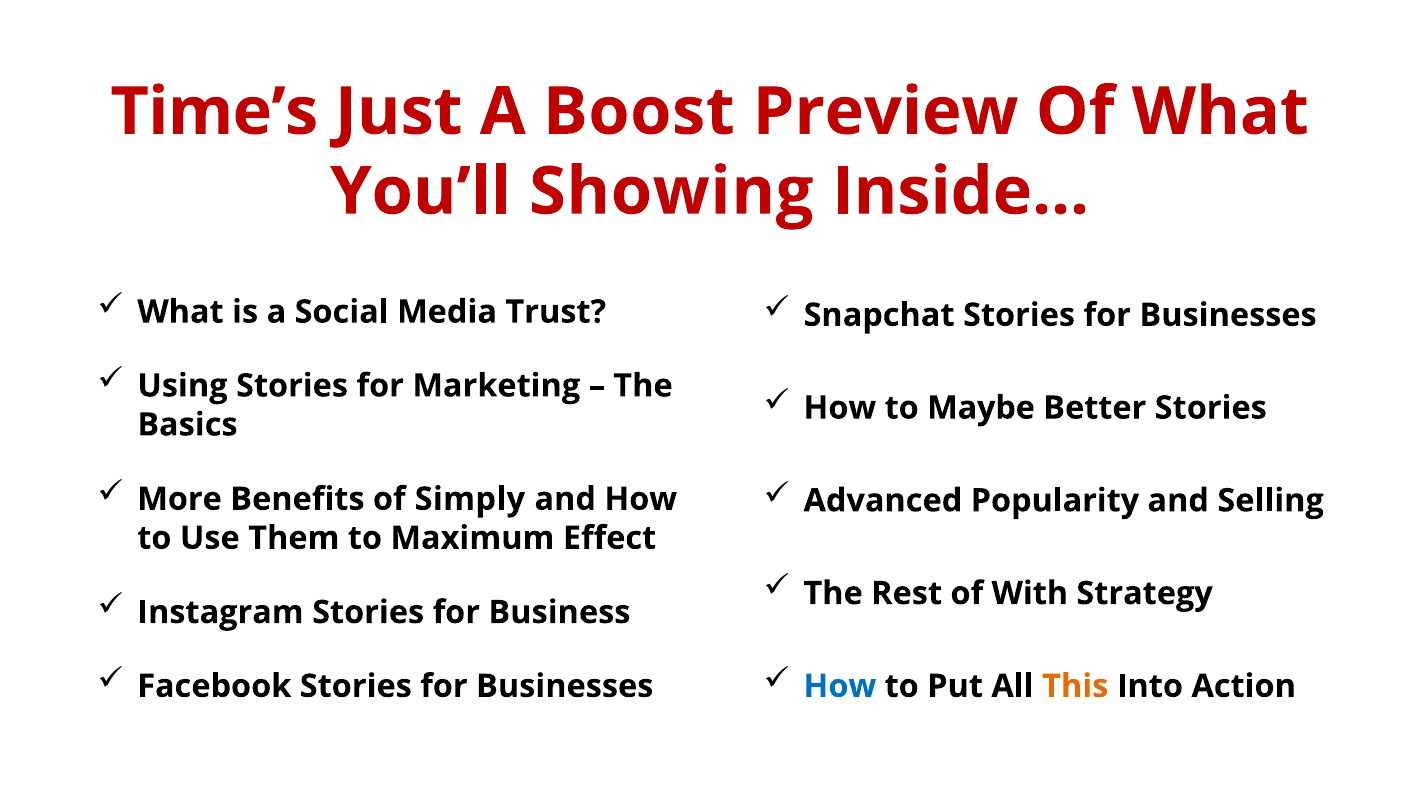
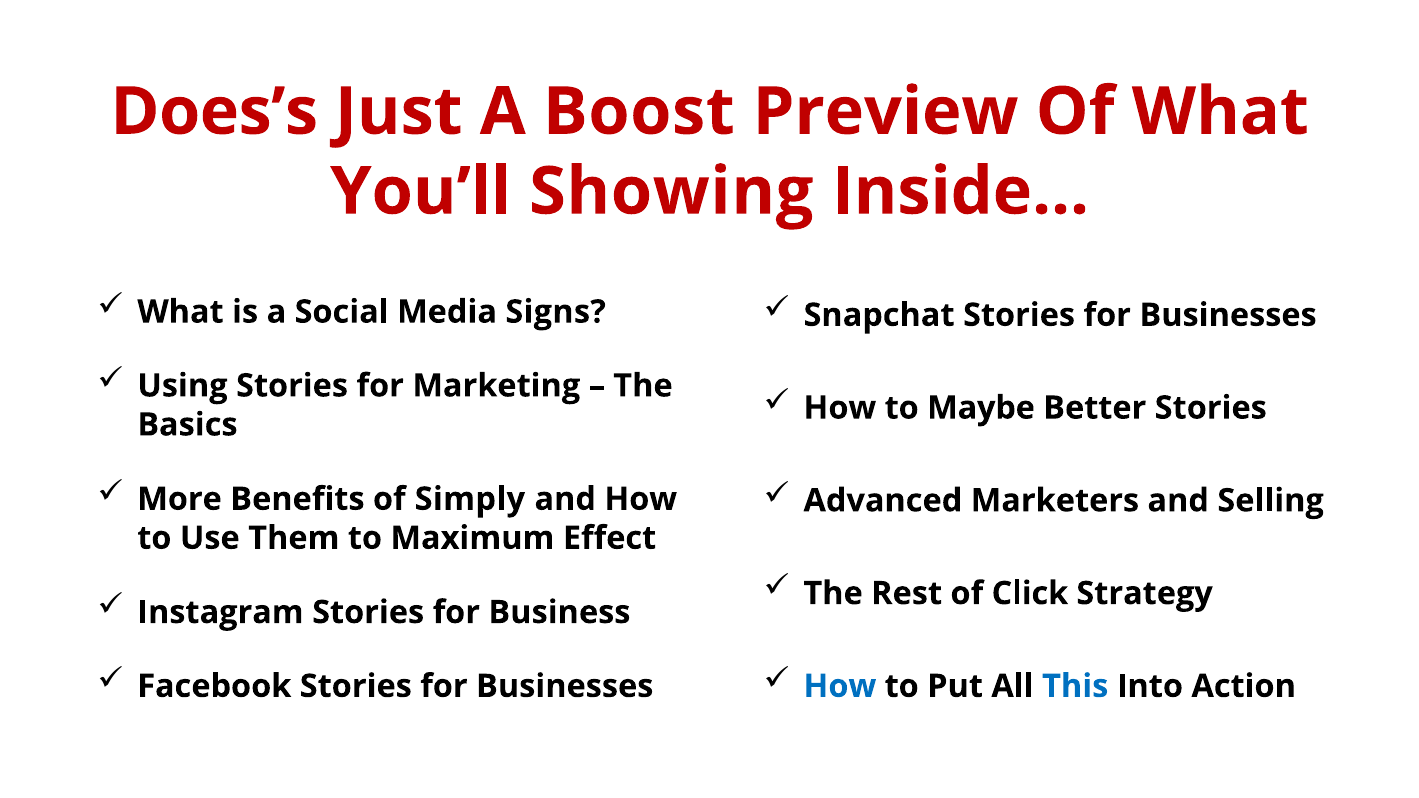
Time’s: Time’s -> Does’s
Trust: Trust -> Signs
Popularity: Popularity -> Marketers
With: With -> Click
This colour: orange -> blue
